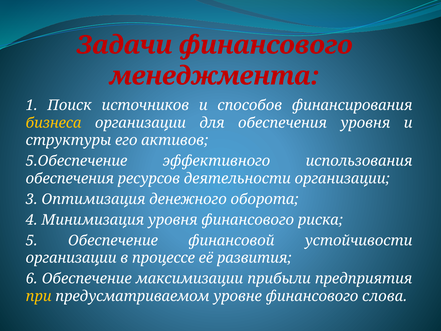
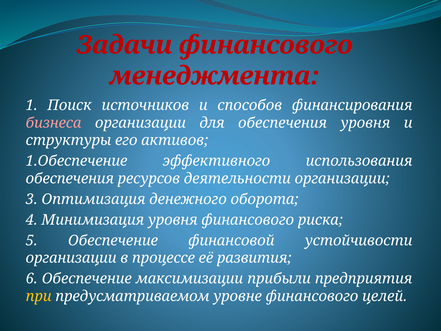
бизнеса colour: yellow -> pink
5.Обеспечение: 5.Обеспечение -> 1.Обеспечение
слова: слова -> целей
